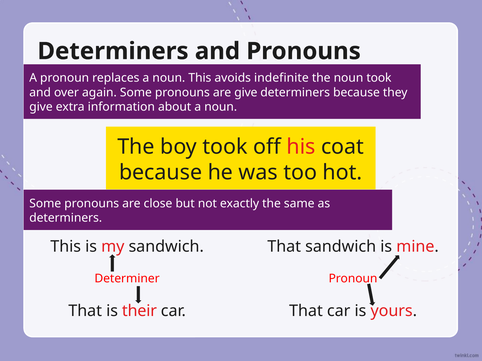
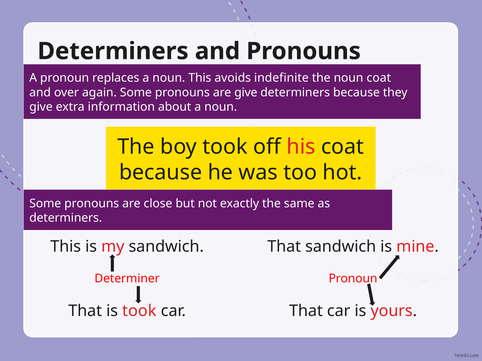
noun took: took -> coat
is their: their -> took
